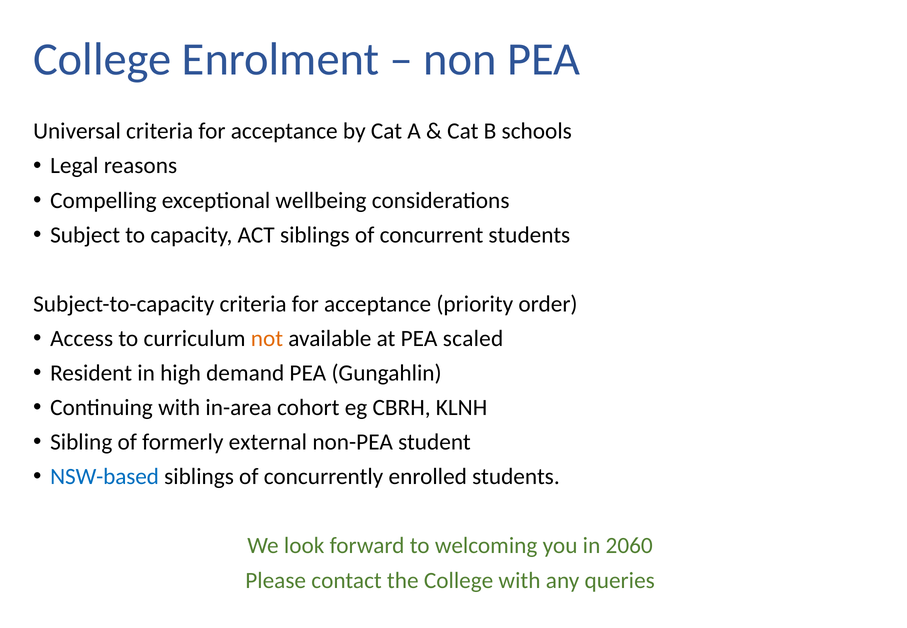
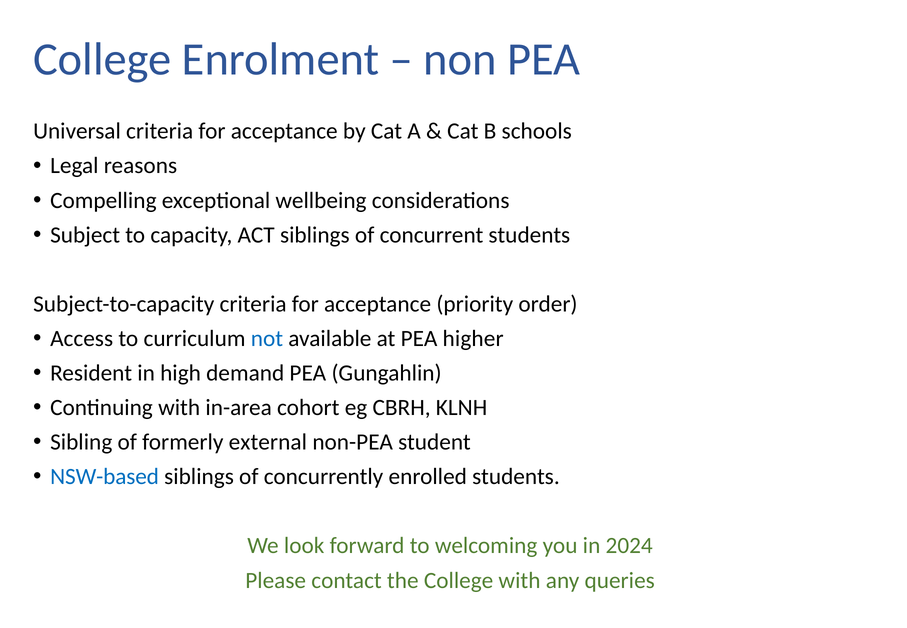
not colour: orange -> blue
scaled: scaled -> higher
2060: 2060 -> 2024
